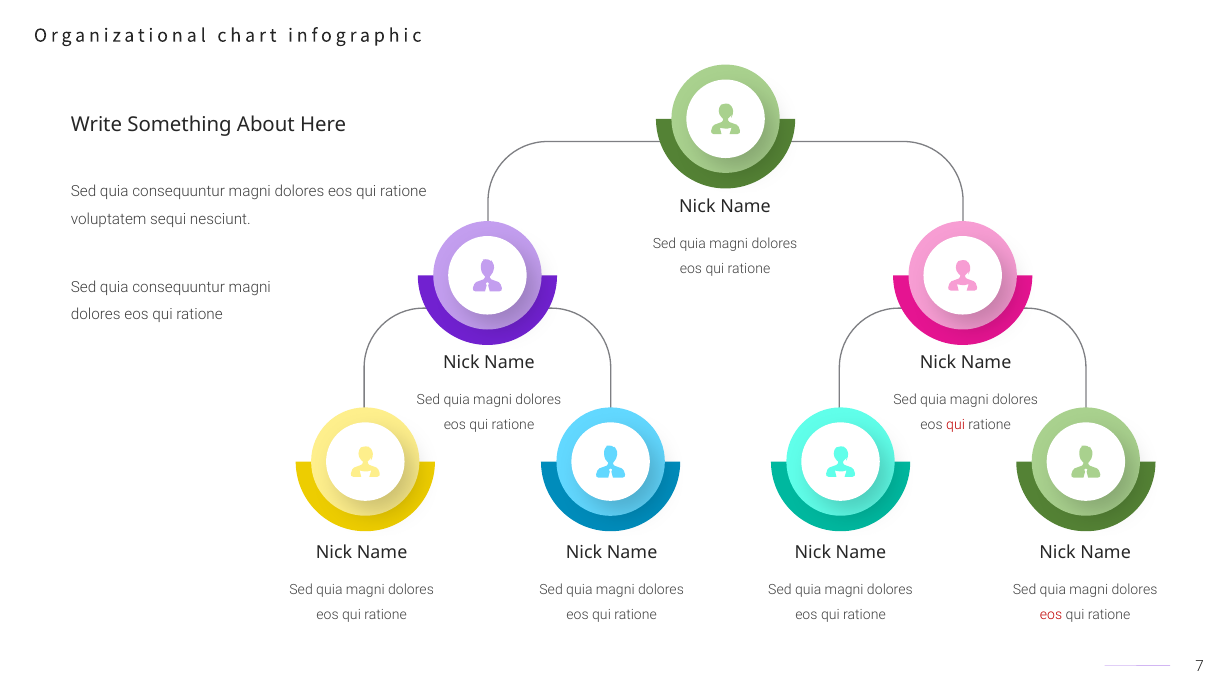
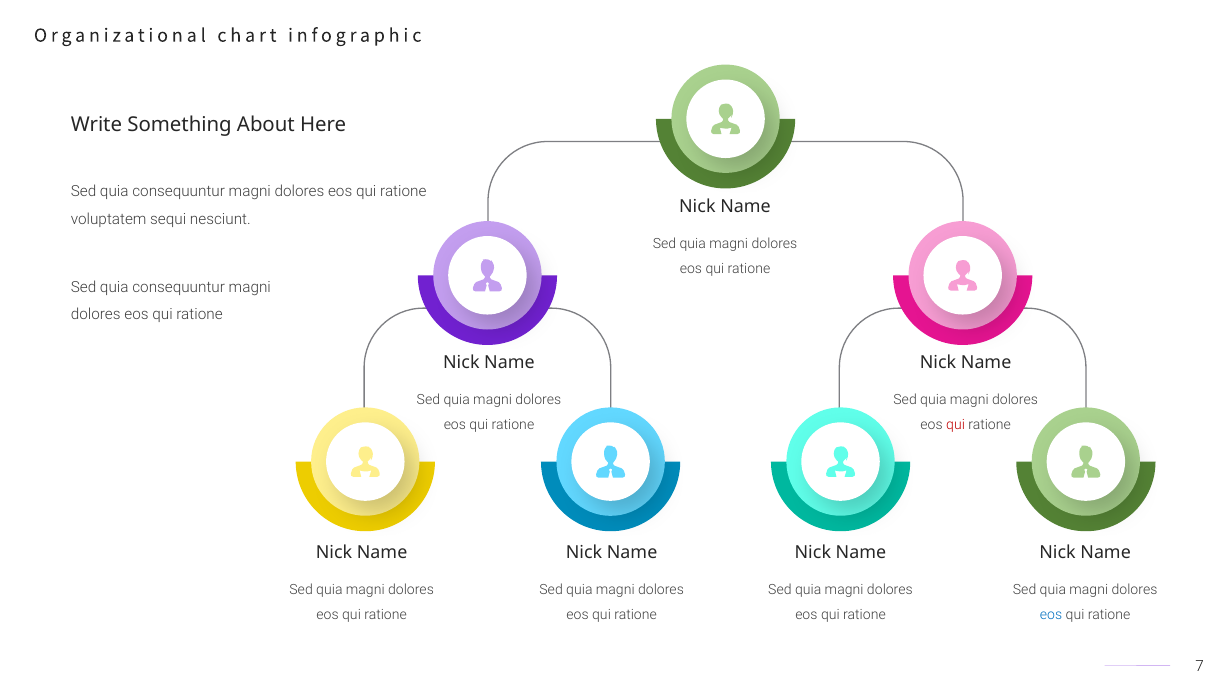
eos at (1051, 615) colour: red -> blue
